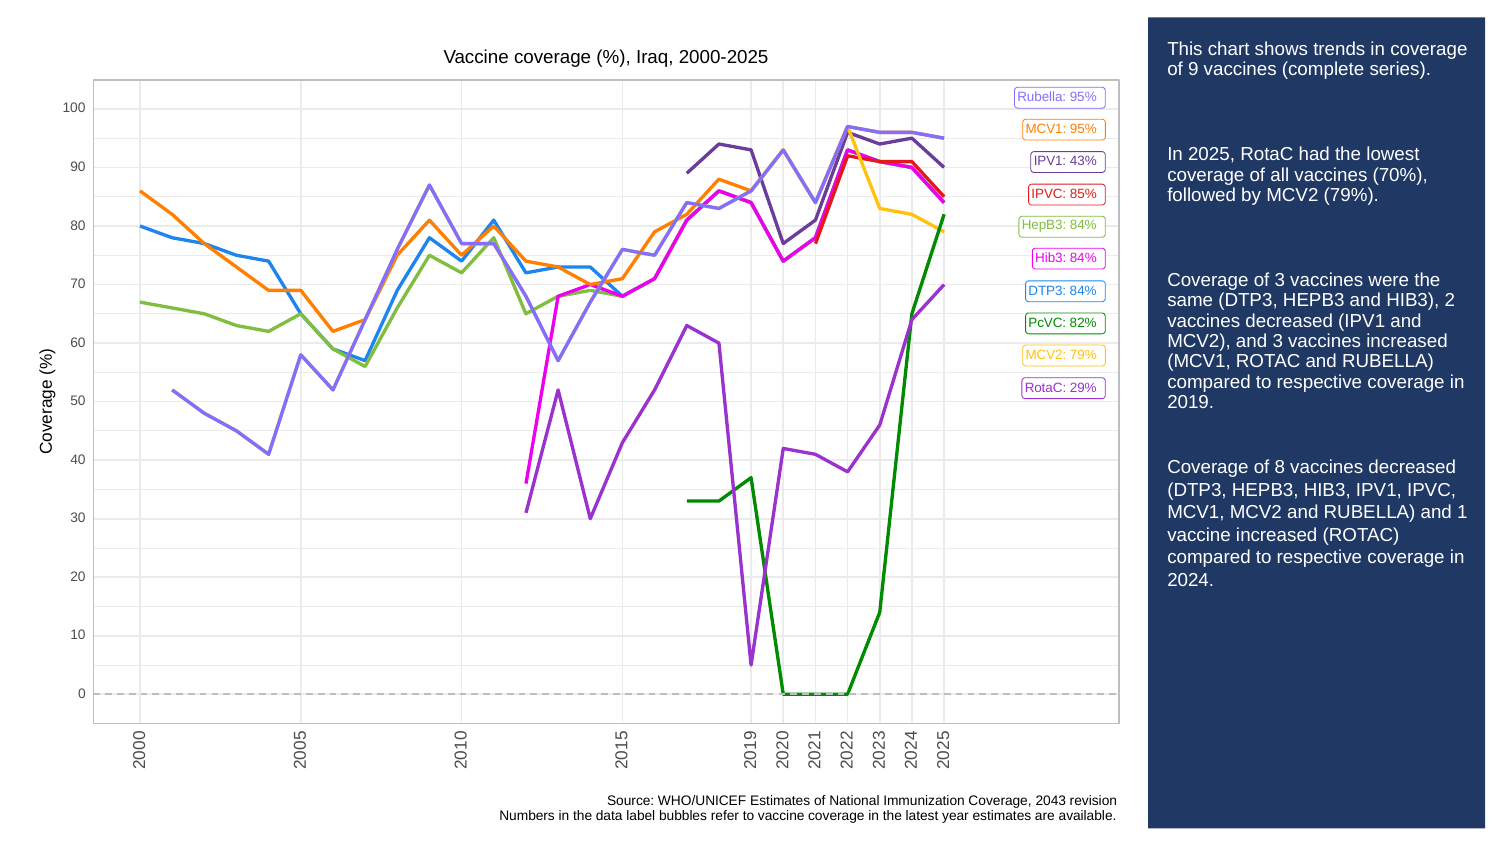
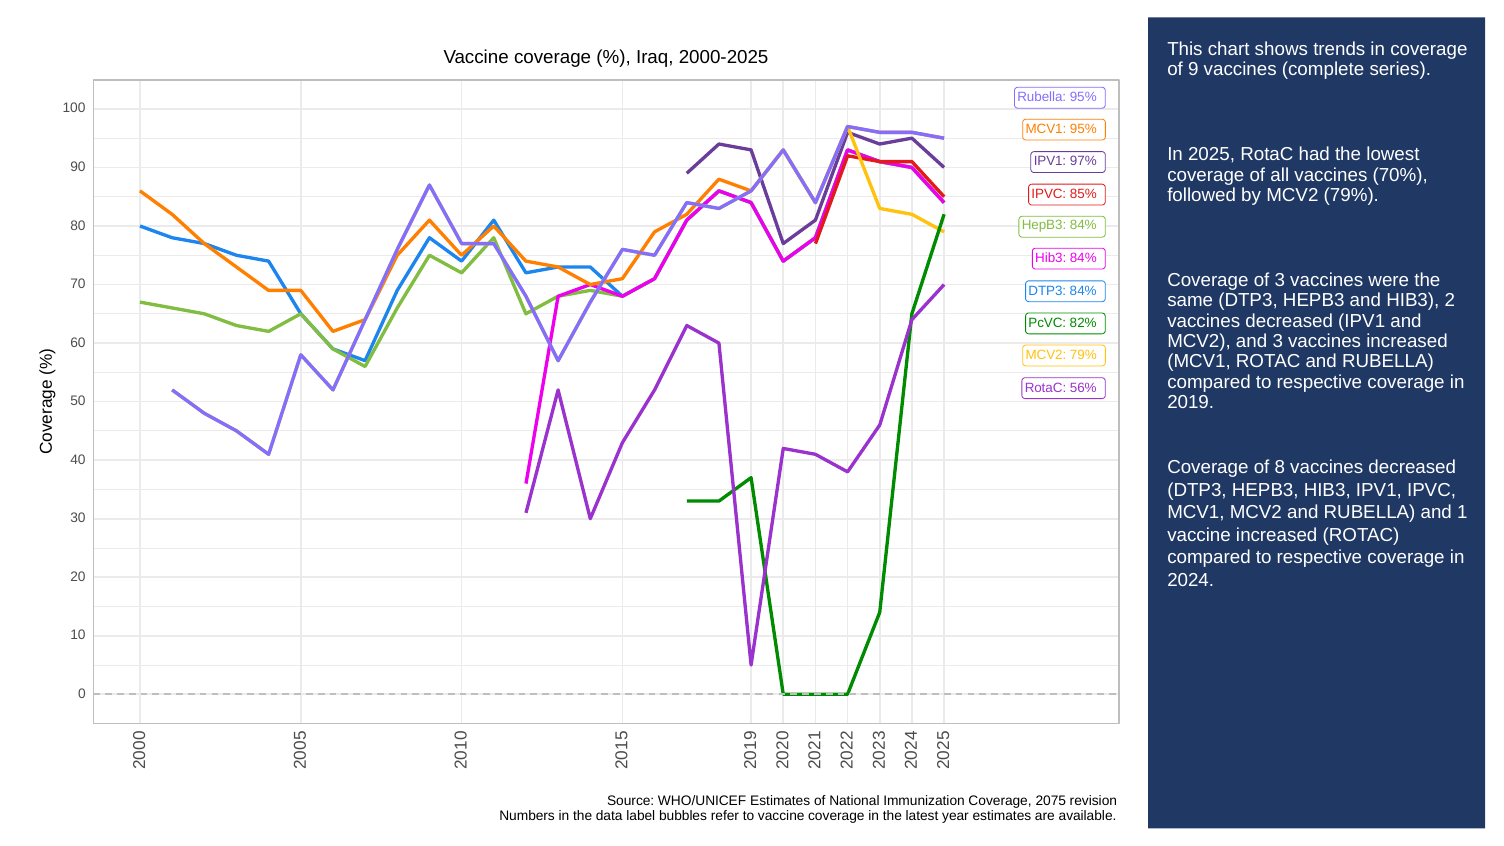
43%: 43% -> 97%
29%: 29% -> 56%
2043: 2043 -> 2075
